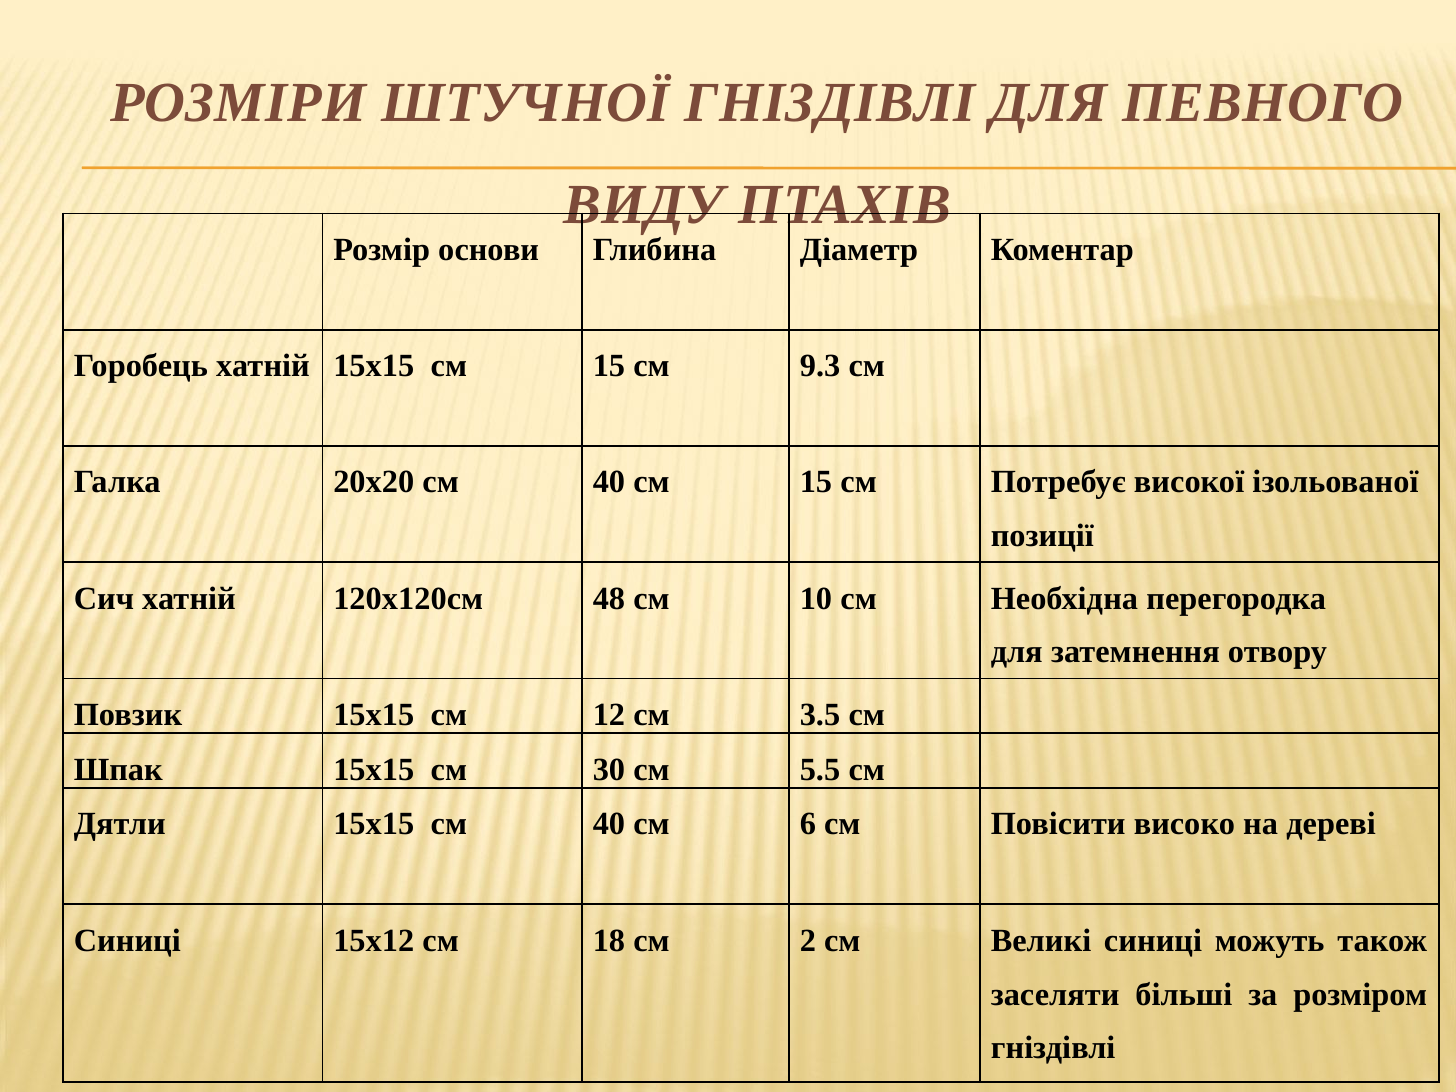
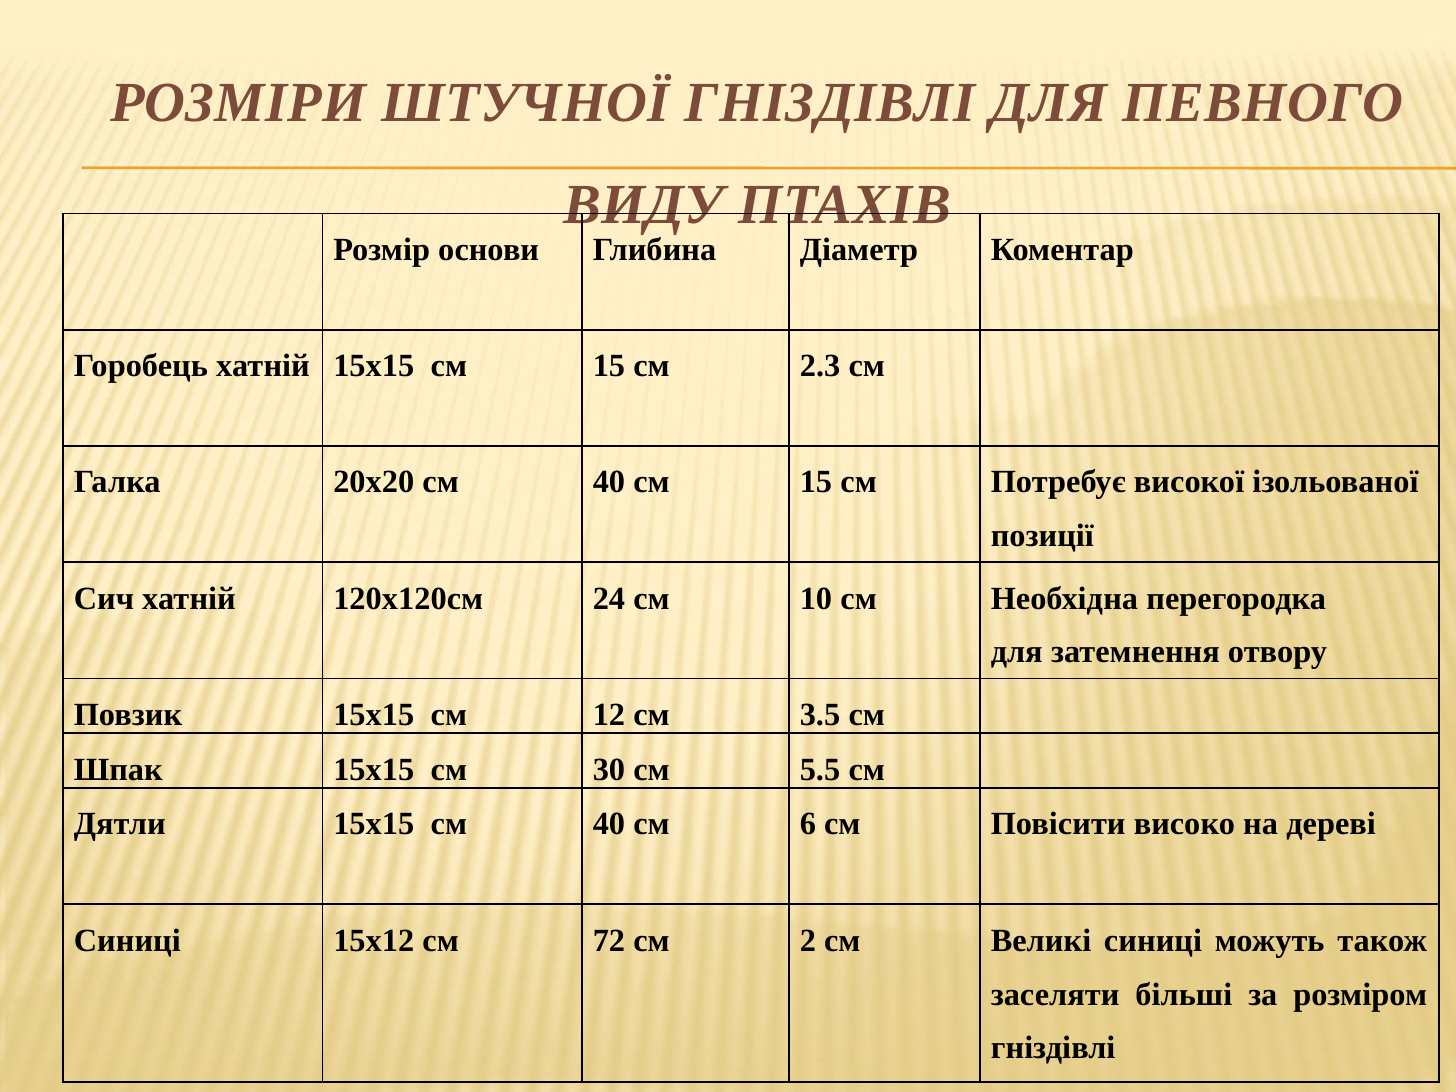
9.3: 9.3 -> 2.3
48: 48 -> 24
18: 18 -> 72
